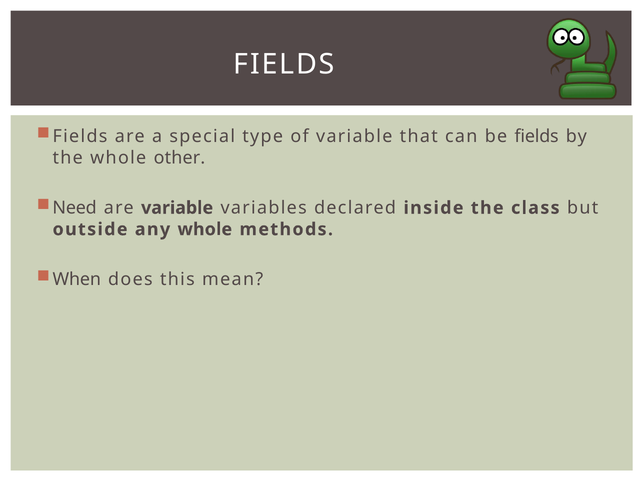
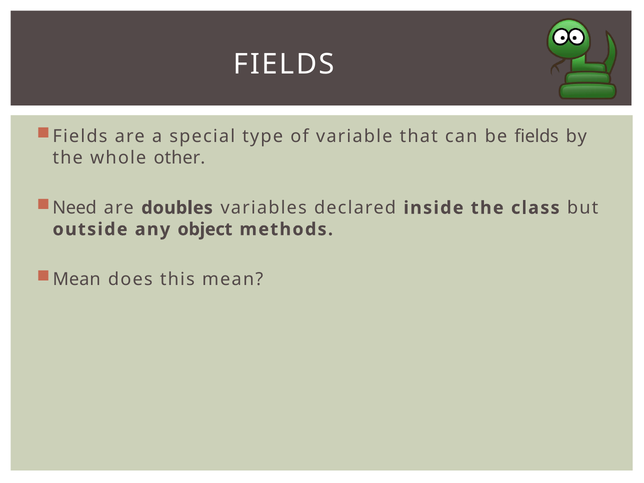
are variable: variable -> doubles
any whole: whole -> object
When at (77, 279): When -> Mean
